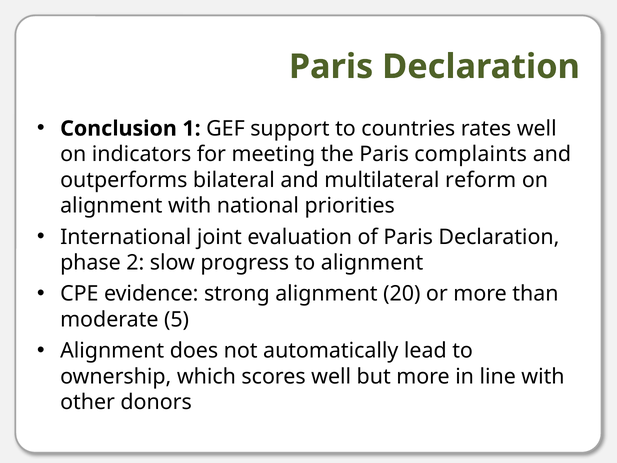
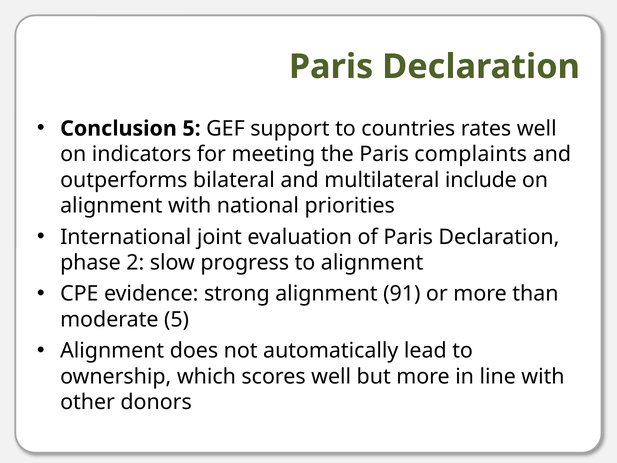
Conclusion 1: 1 -> 5
reform: reform -> include
20: 20 -> 91
